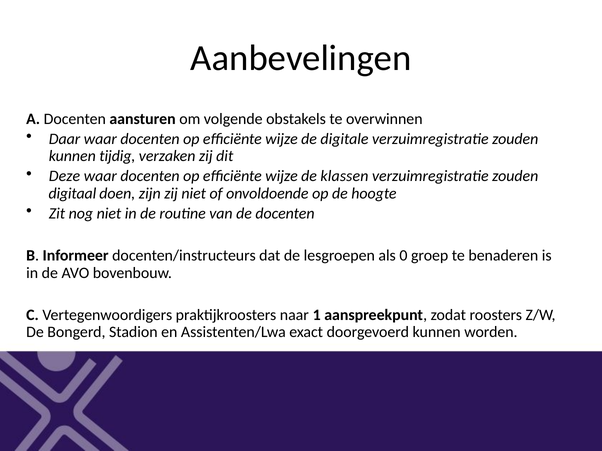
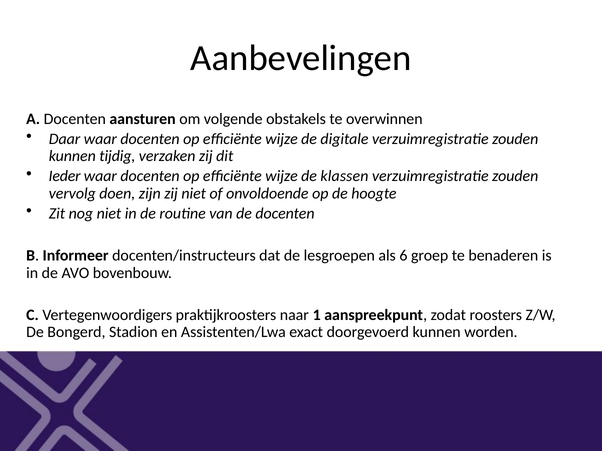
Deze: Deze -> Ieder
digitaal: digitaal -> vervolg
0: 0 -> 6
